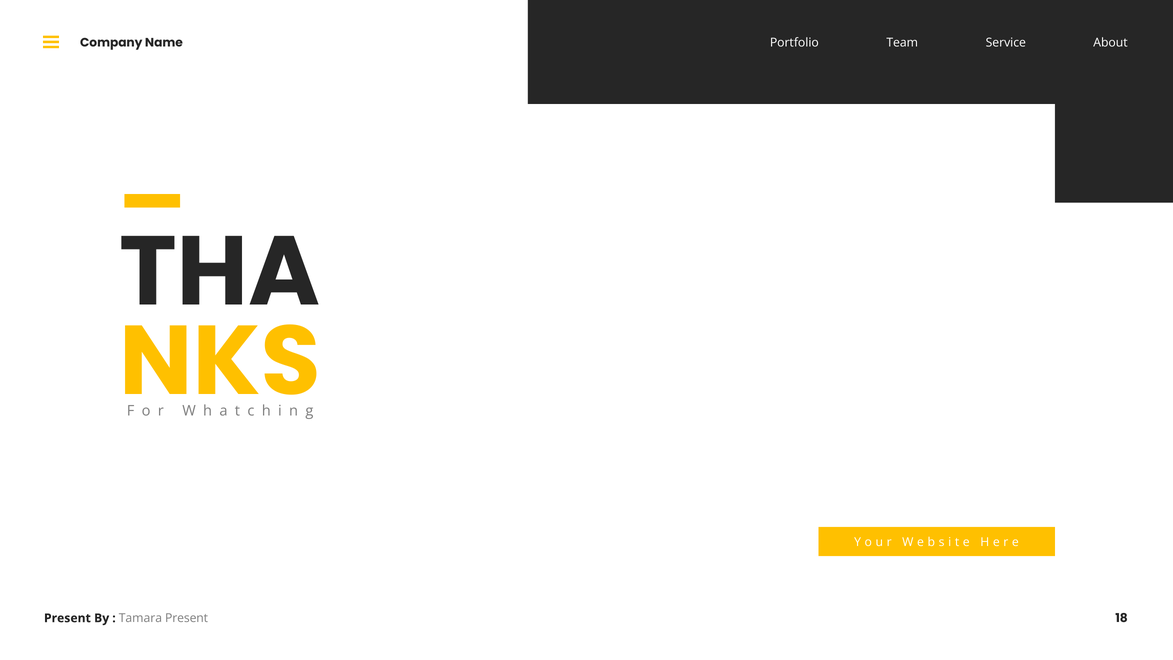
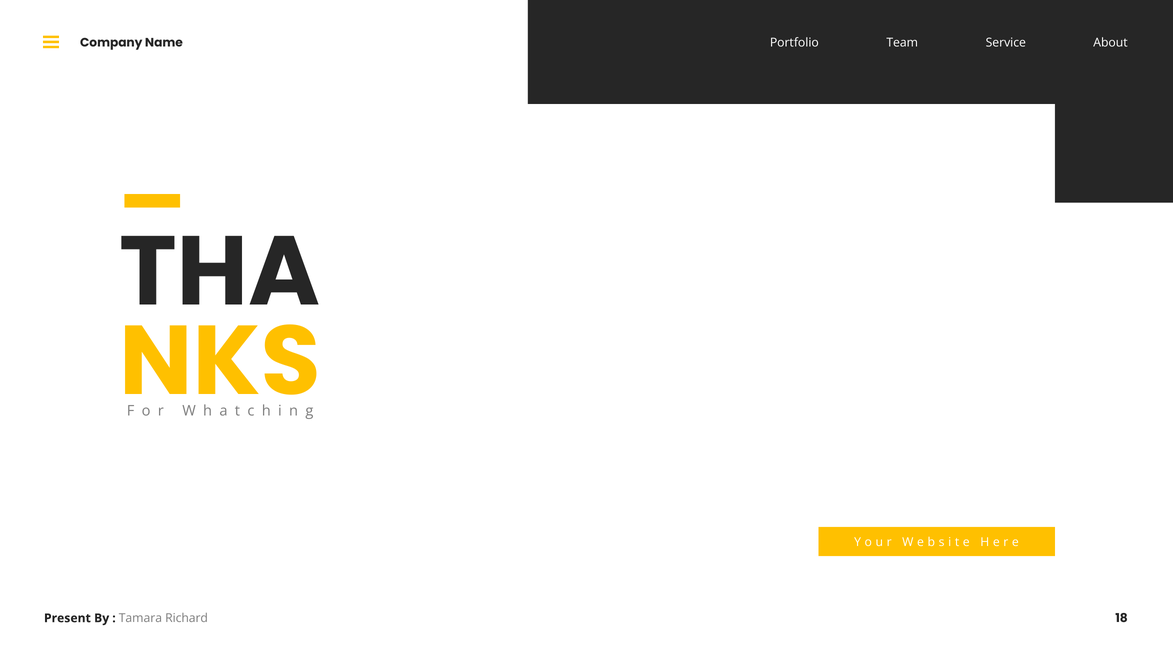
Tamara Present: Present -> Richard
